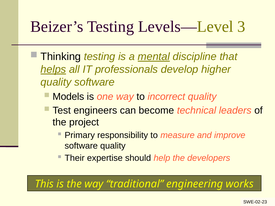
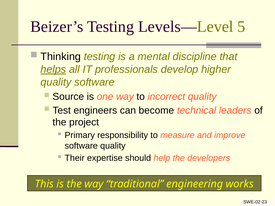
3: 3 -> 5
mental underline: present -> none
Models: Models -> Source
